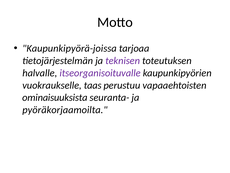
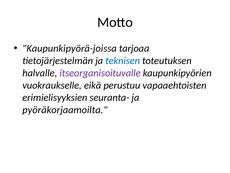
teknisen colour: purple -> blue
taas: taas -> eikä
ominaisuuksista: ominaisuuksista -> erimielisyyksien
